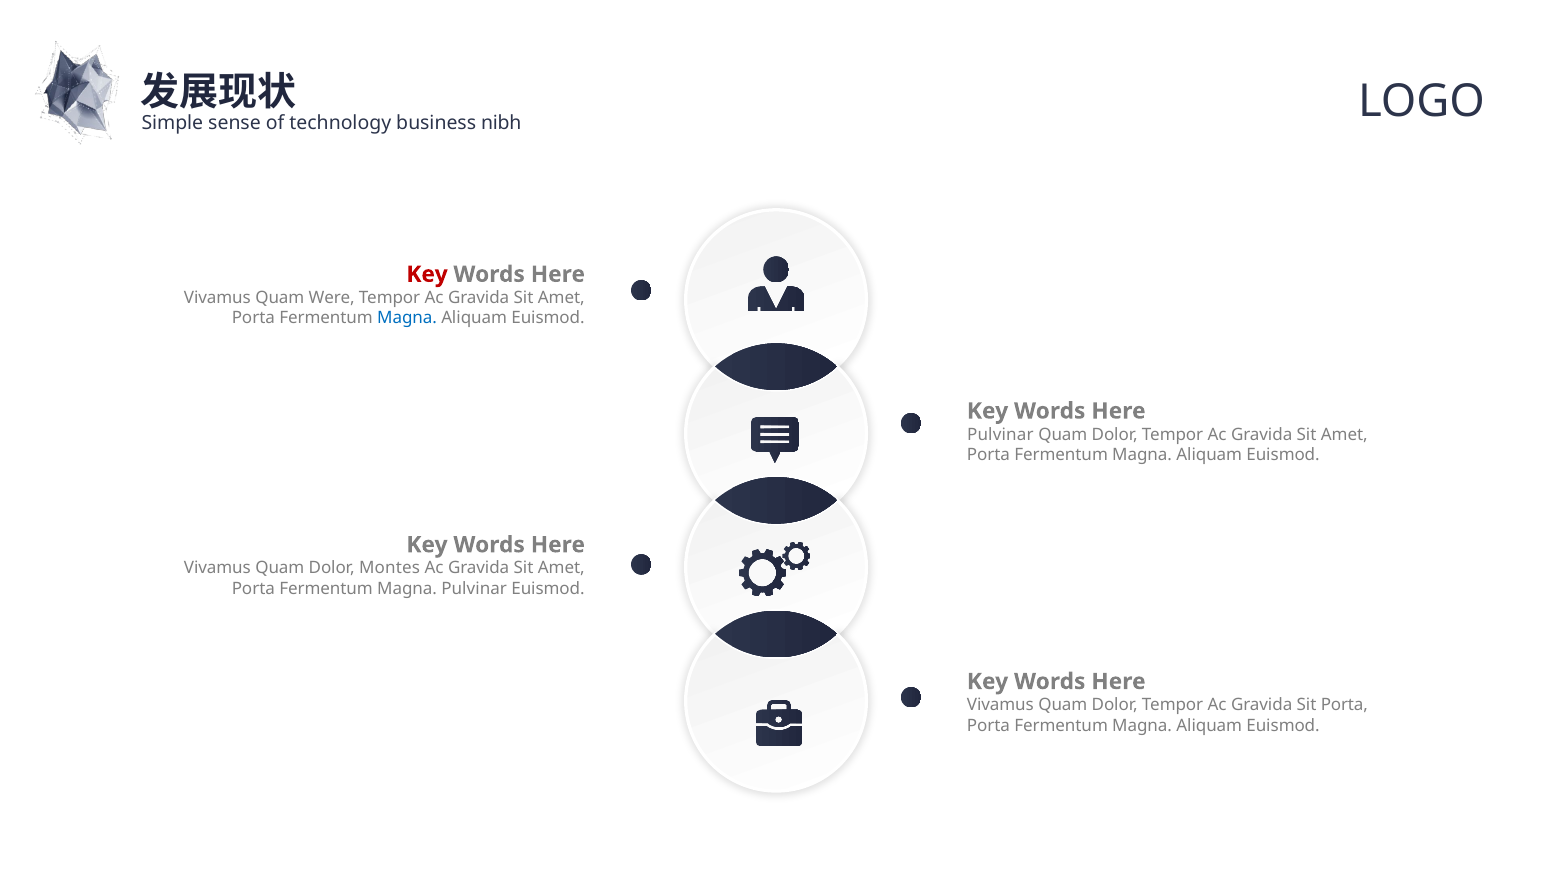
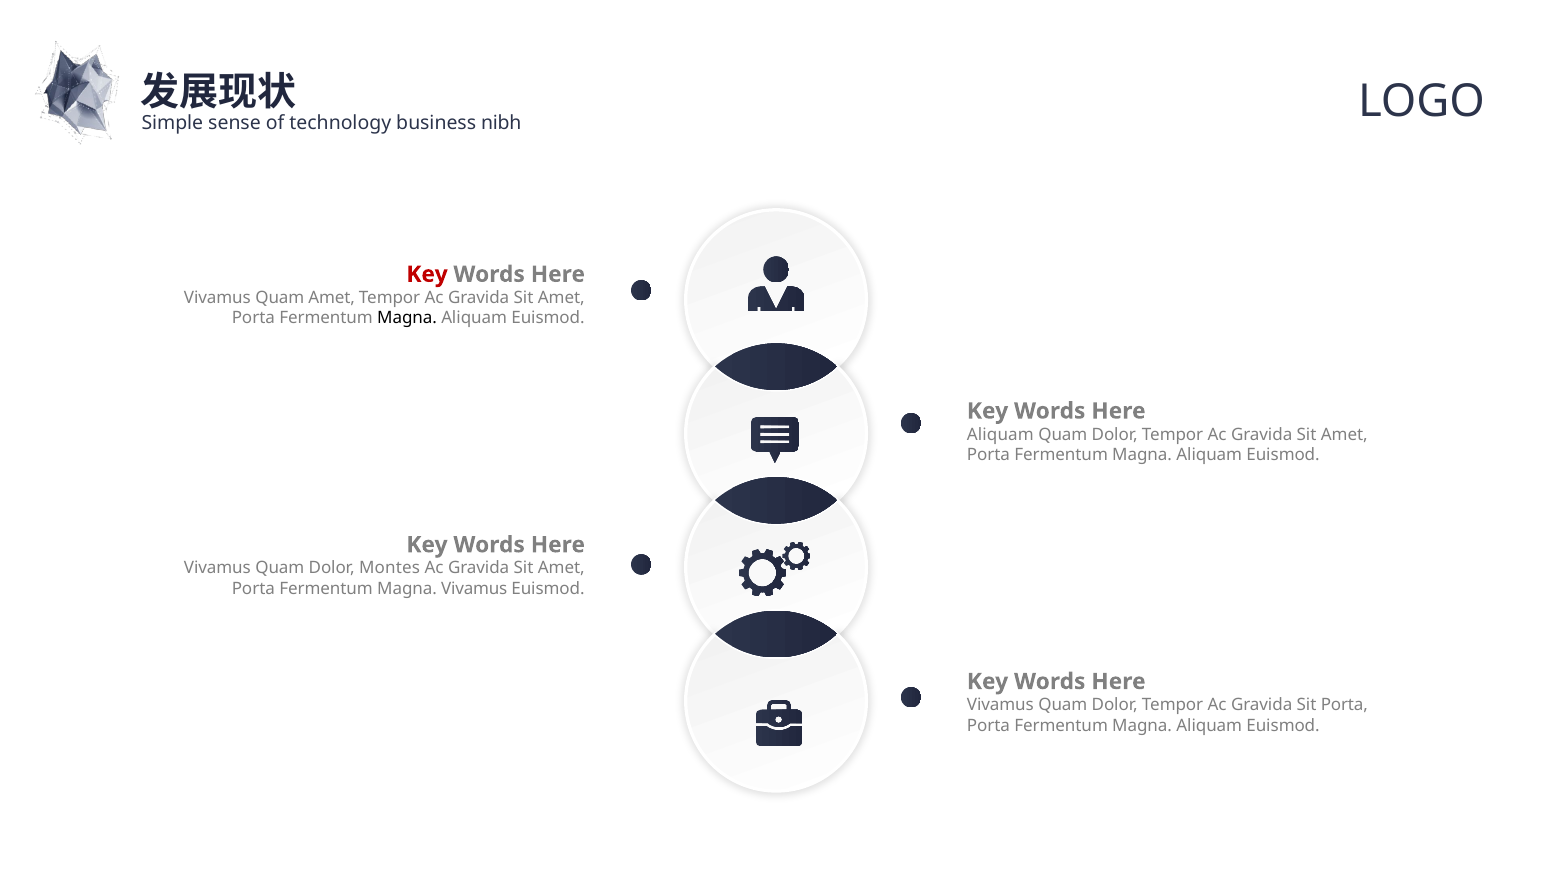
Quam Were: Were -> Amet
Magna at (407, 318) colour: blue -> black
Pulvinar at (1000, 434): Pulvinar -> Aliquam
Magna Pulvinar: Pulvinar -> Vivamus
